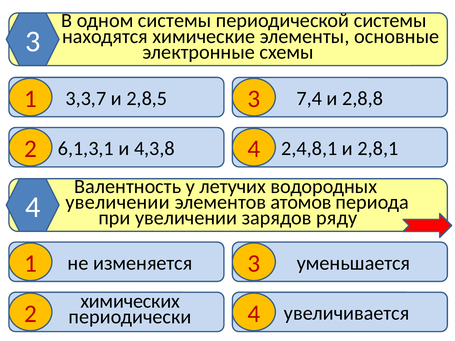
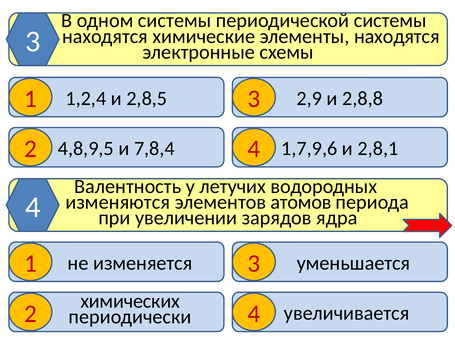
элементы основные: основные -> находятся
3,3,7: 3,3,7 -> 1,2,4
7,4: 7,4 -> 2,9
6,1,3,1: 6,1,3,1 -> 4,8,9,5
4,3,8: 4,3,8 -> 7,8,4
2,4,8,1: 2,4,8,1 -> 1,7,9,6
увеличении at (118, 202): увеличении -> изменяются
ряду: ряду -> ядра
